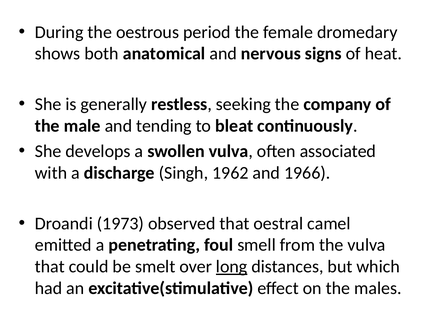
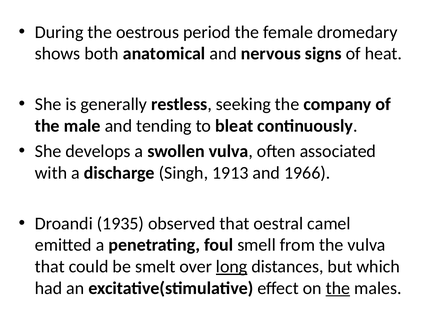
1962: 1962 -> 1913
1973: 1973 -> 1935
the at (338, 288) underline: none -> present
